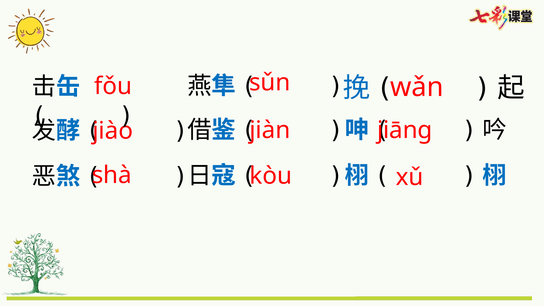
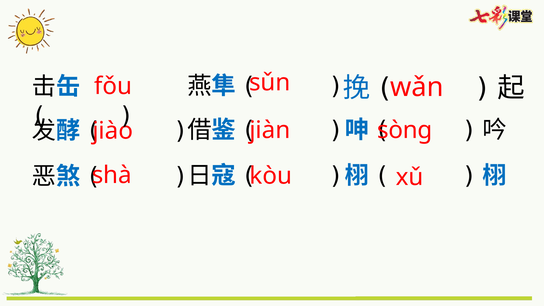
jiāng: jiāng -> sòng
